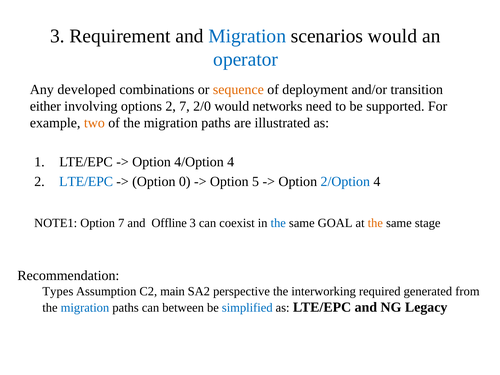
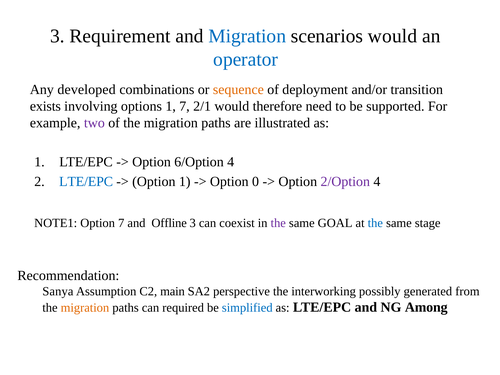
either: either -> exists
options 2: 2 -> 1
2/0: 2/0 -> 2/1
networks: networks -> therefore
two colour: orange -> purple
4/Option: 4/Option -> 6/Option
Option 0: 0 -> 1
5: 5 -> 0
2/Option colour: blue -> purple
the at (278, 223) colour: blue -> purple
the at (375, 223) colour: orange -> blue
Types: Types -> Sanya
required: required -> possibly
migration at (85, 308) colour: blue -> orange
between: between -> required
Legacy: Legacy -> Among
